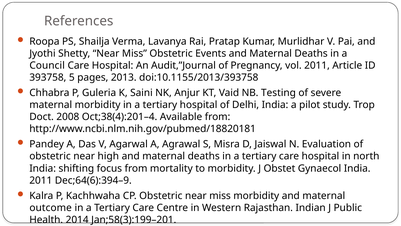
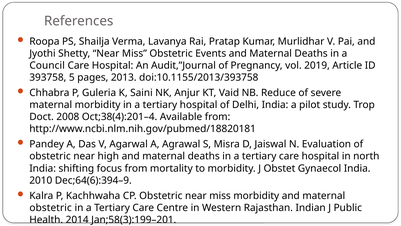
vol 2011: 2011 -> 2019
Testing: Testing -> Reduce
2011 at (41, 180): 2011 -> 2010
outcome at (51, 207): outcome -> obstetric
